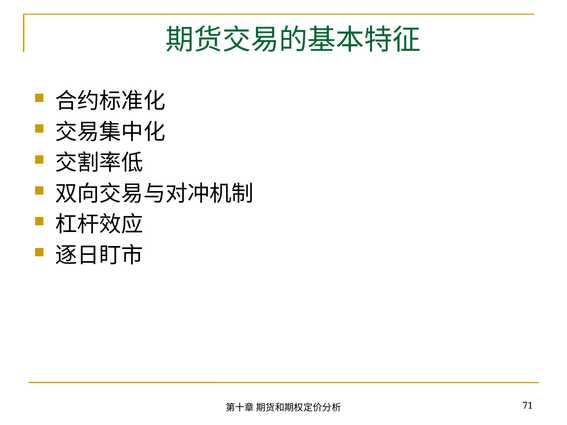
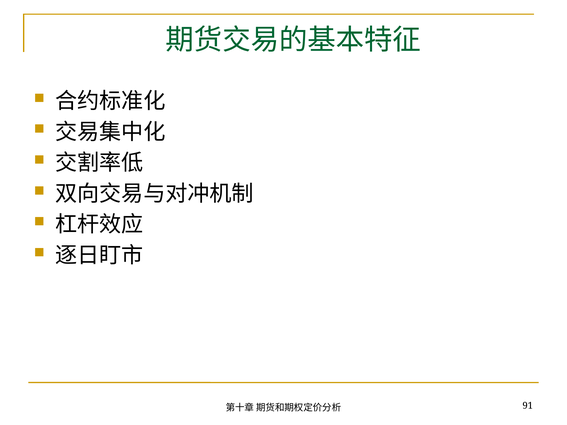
71: 71 -> 91
